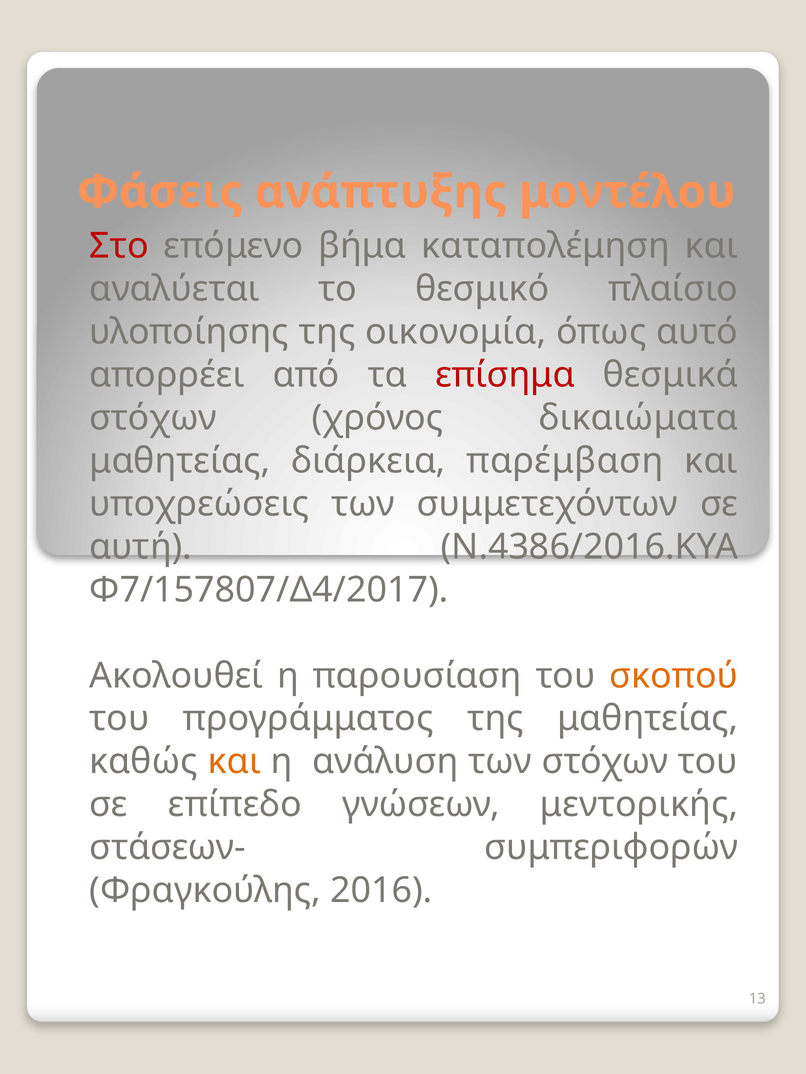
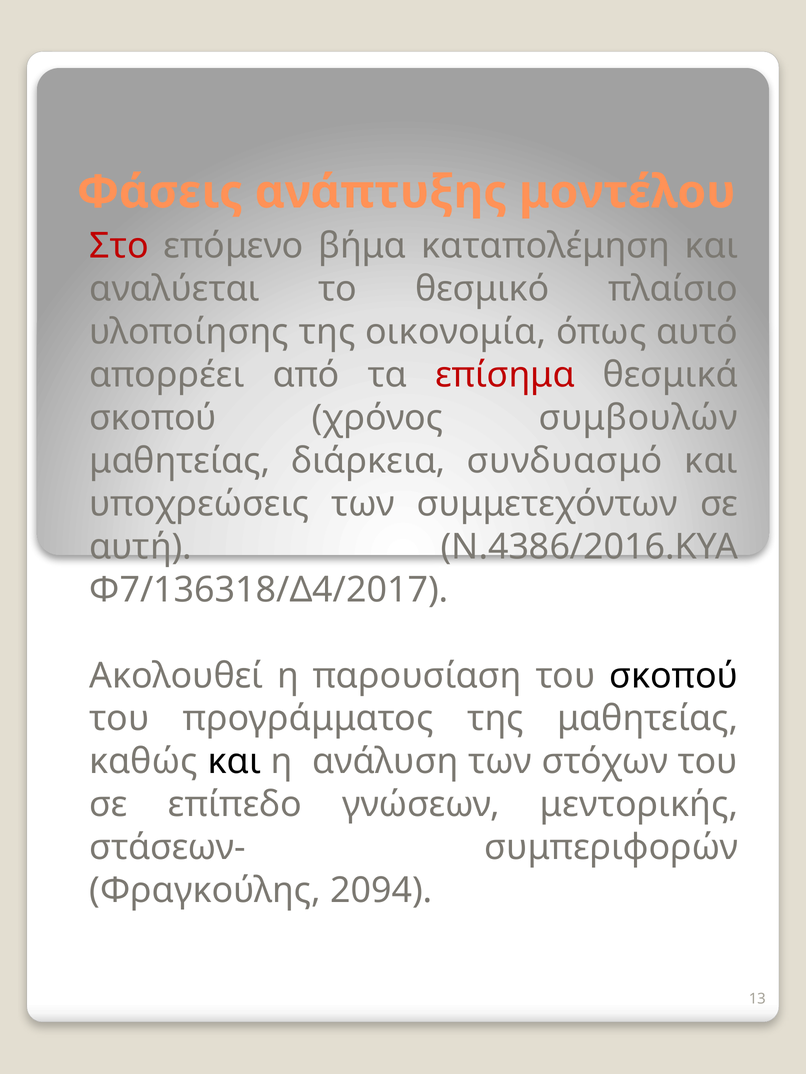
στόχων at (153, 418): στόχων -> σκοπού
δικαιώματα: δικαιώματα -> συμβουλών
παρέμβαση: παρέμβαση -> συνδυασμό
Φ7/157807/Δ4/2017: Φ7/157807/Δ4/2017 -> Φ7/136318/Δ4/2017
σκοπού at (674, 676) colour: orange -> black
και at (234, 762) colour: orange -> black
2016: 2016 -> 2094
